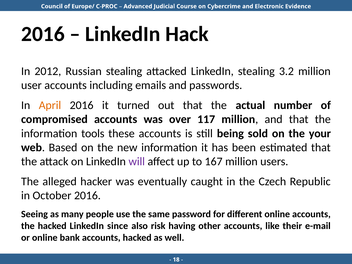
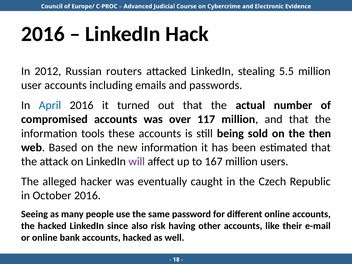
Russian stealing: stealing -> routers
3.2: 3.2 -> 5.5
April colour: orange -> blue
your: your -> then
